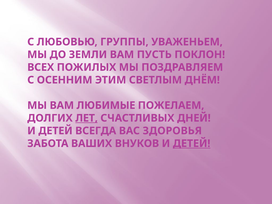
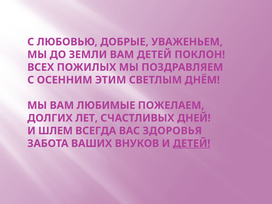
ГРУППЫ: ГРУППЫ -> ДОБРЫЕ
ВАМ ПУСТЬ: ПУСТЬ -> ДЕТЕЙ
ЛЕТ underline: present -> none
ДЕТЕЙ at (55, 131): ДЕТЕЙ -> ШЛЕМ
